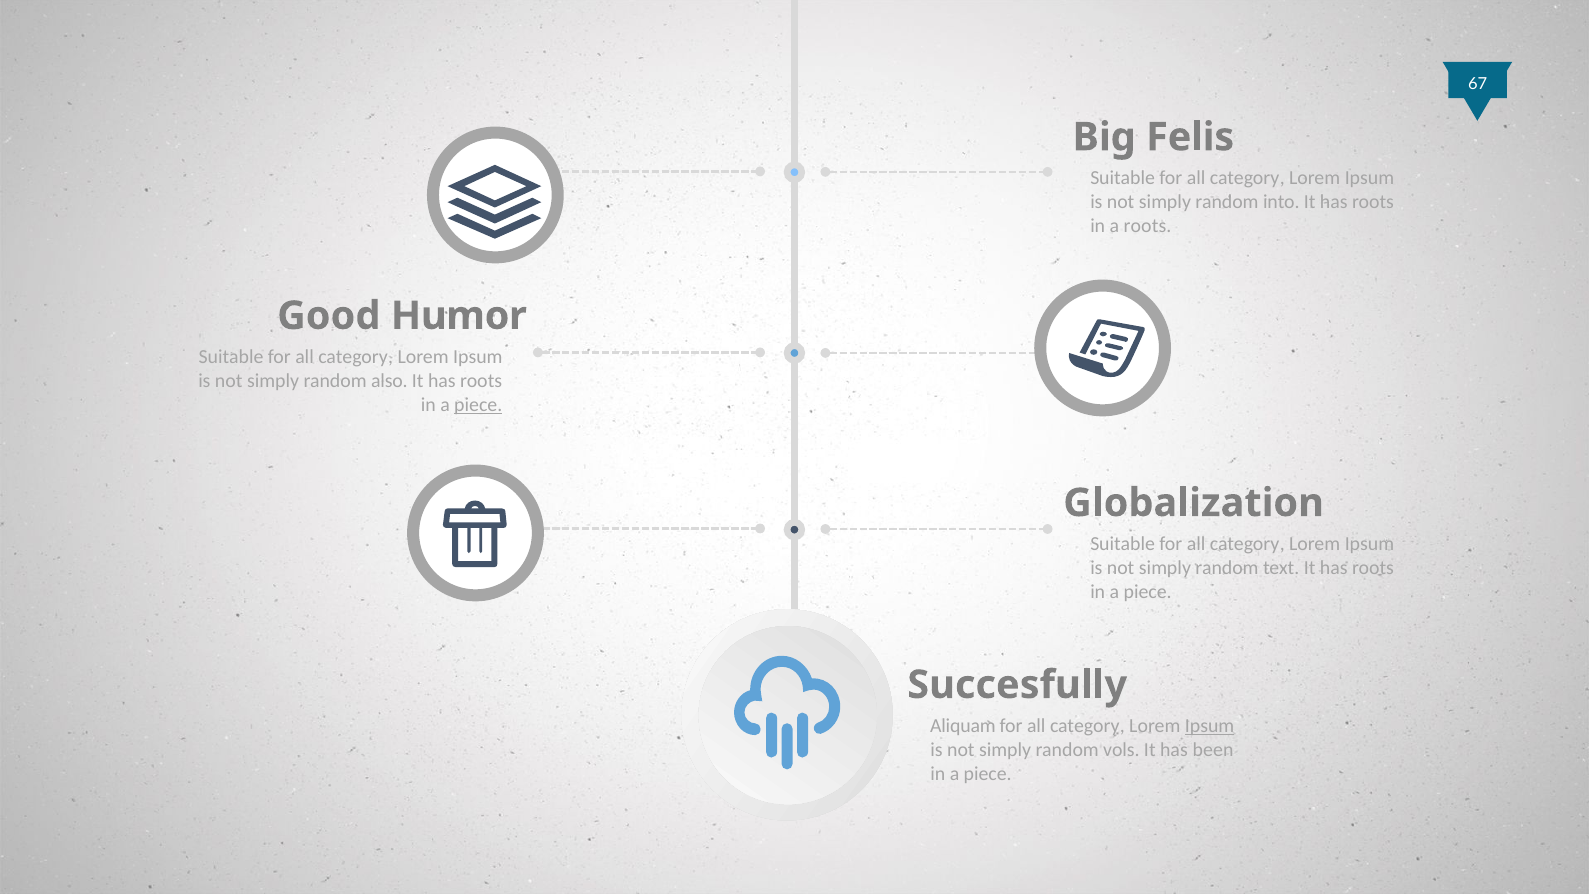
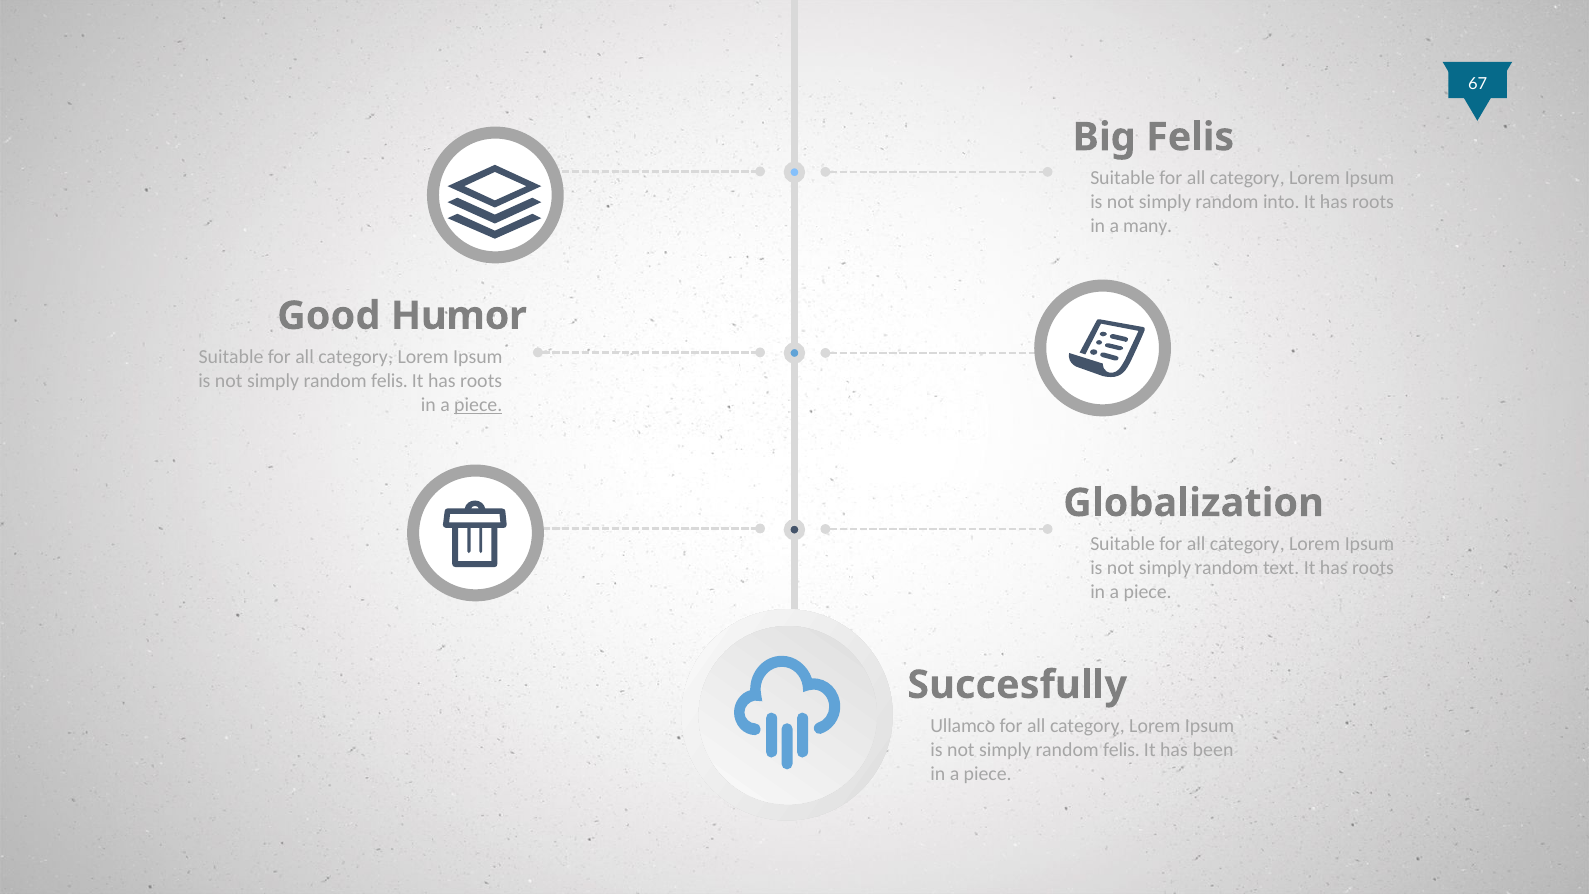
a roots: roots -> many
also at (389, 381): also -> felis
Aliquam: Aliquam -> Ullamco
Ipsum at (1210, 726) underline: present -> none
vols at (1121, 750): vols -> felis
